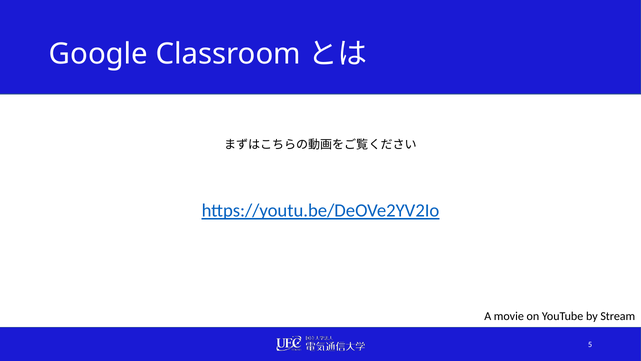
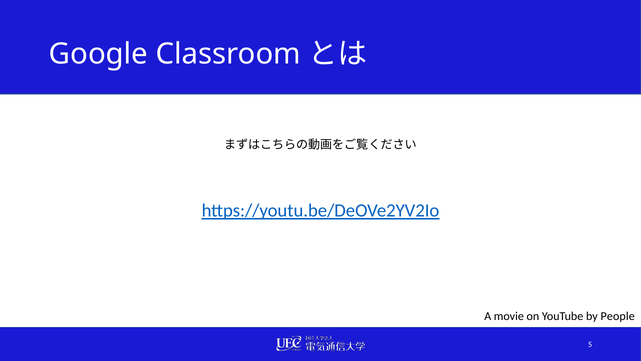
Stream: Stream -> People
